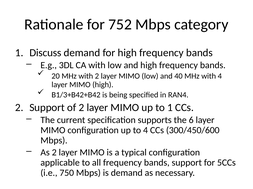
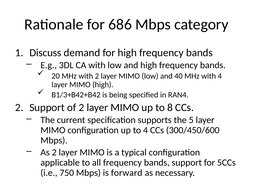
752: 752 -> 686
to 1: 1 -> 8
6: 6 -> 5
is demand: demand -> forward
